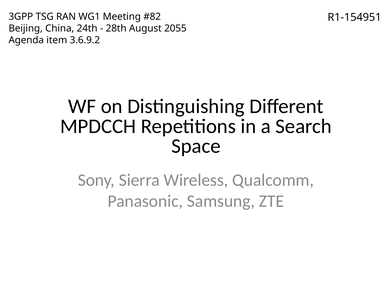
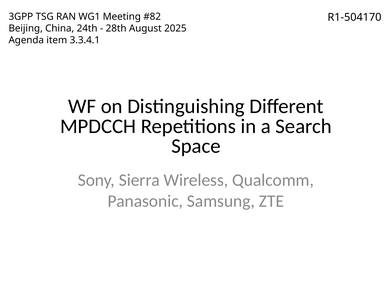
R1-154951: R1-154951 -> R1-504170
2055: 2055 -> 2025
3.6.9.2: 3.6.9.2 -> 3.3.4.1
